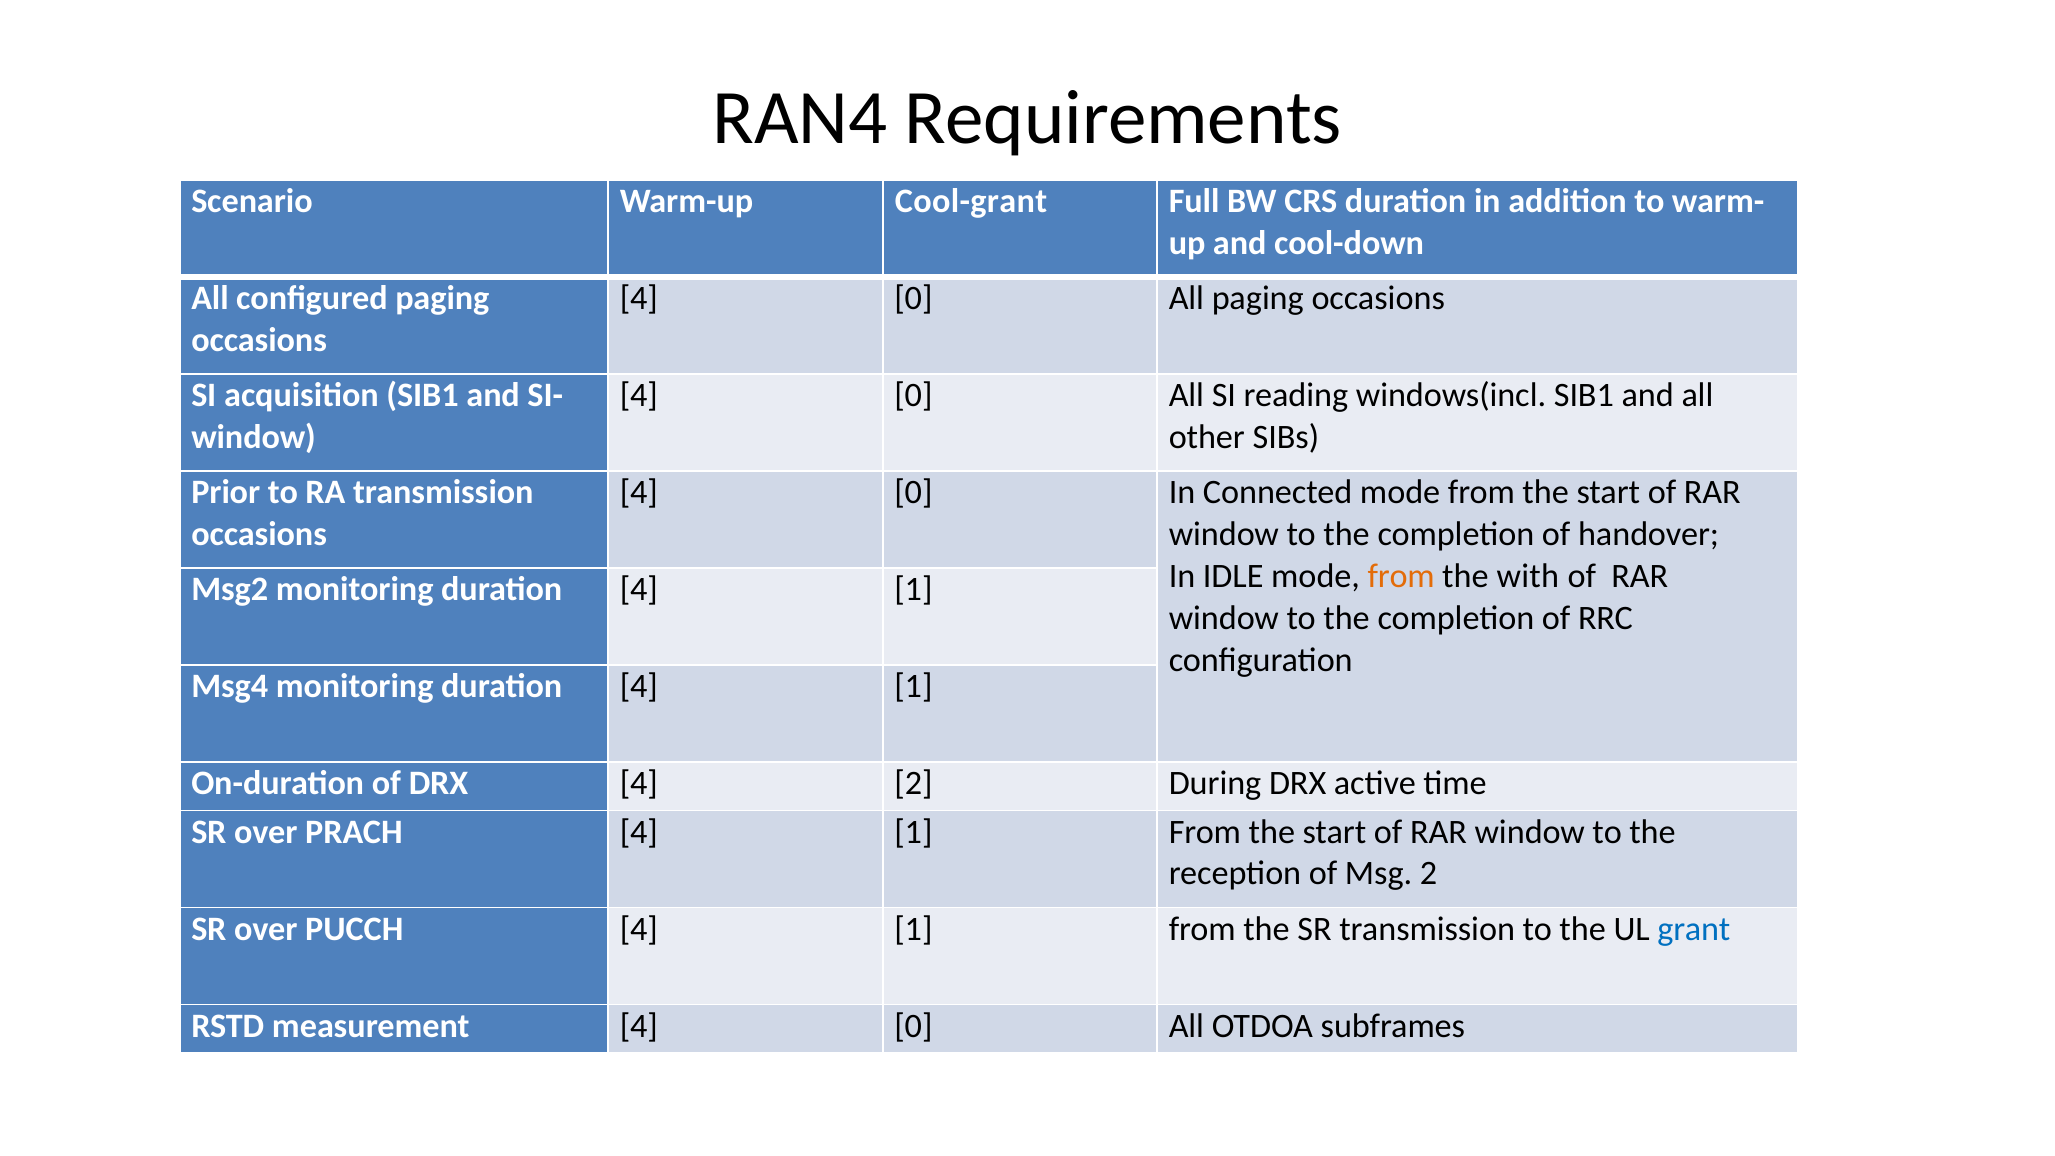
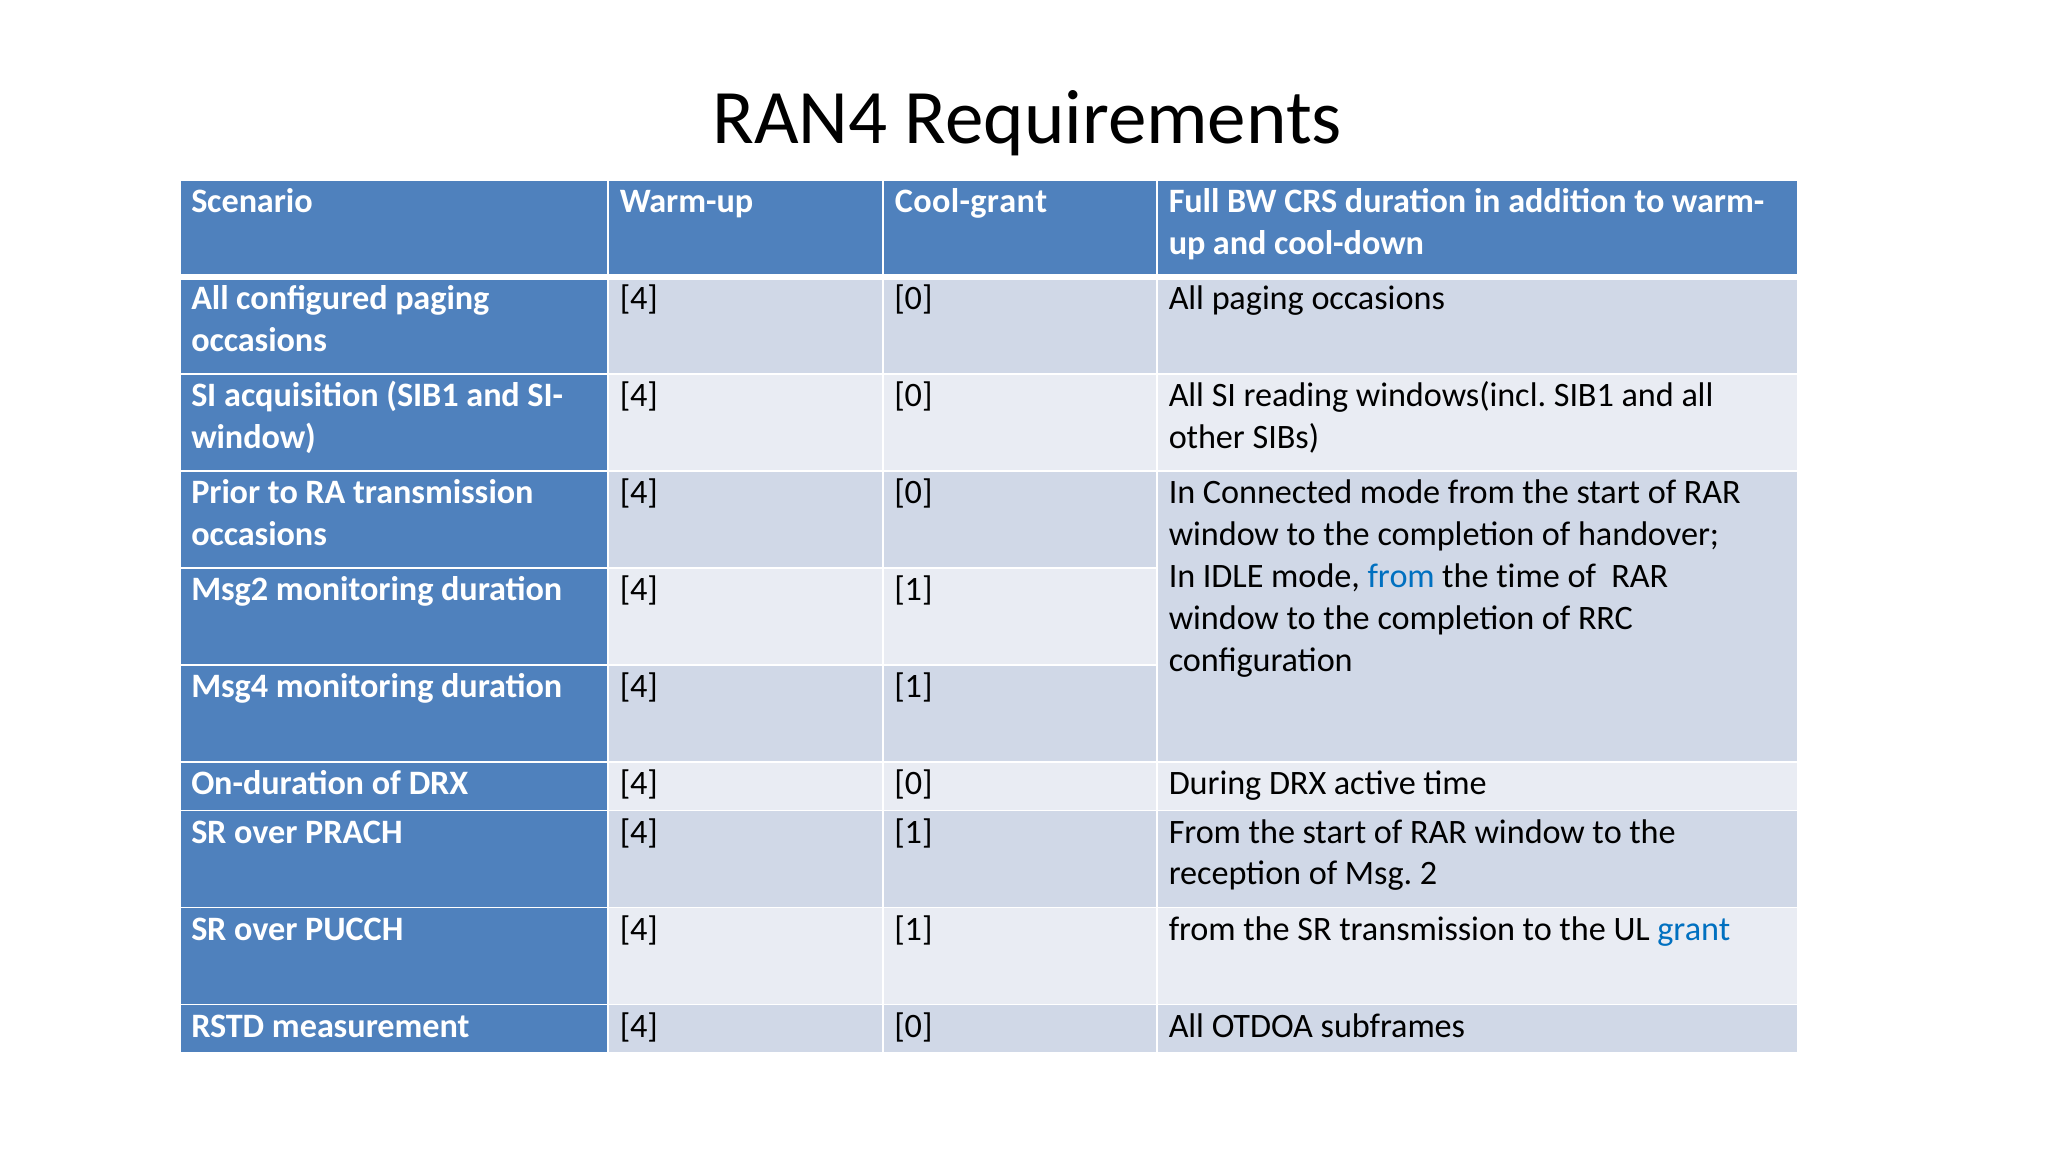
from at (1401, 576) colour: orange -> blue
the with: with -> time
DRX 4 2: 2 -> 0
